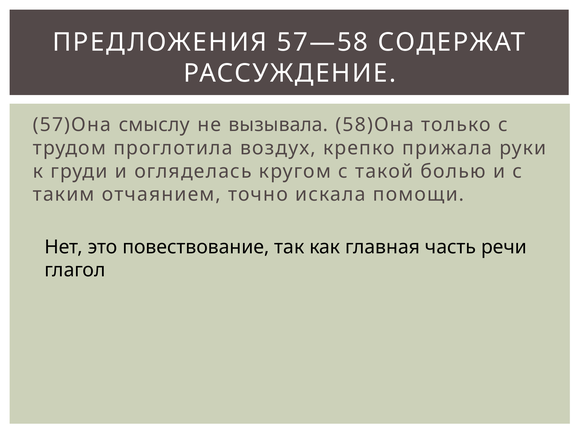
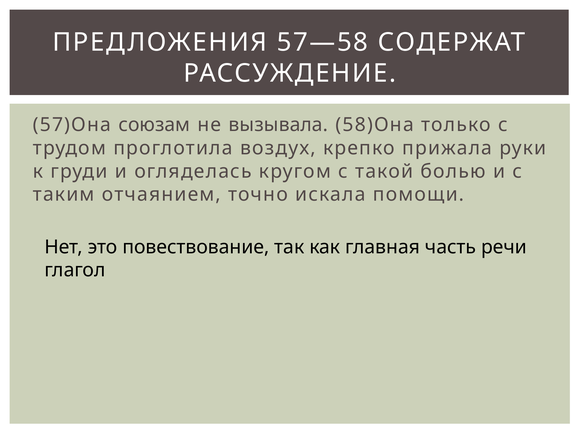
смыслу: смыслу -> союзам
